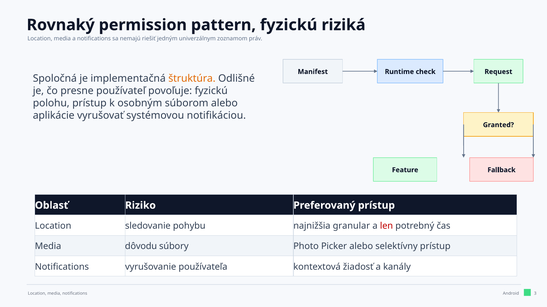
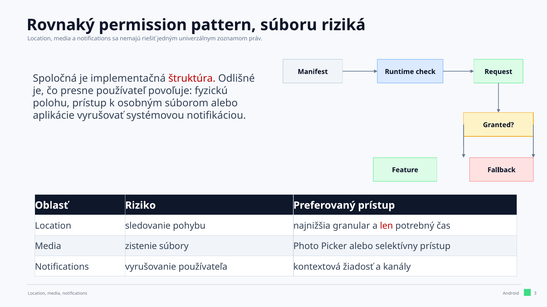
pattern fyzickú: fyzickú -> súboru
štruktúra colour: orange -> red
dôvodu: dôvodu -> zistenie
